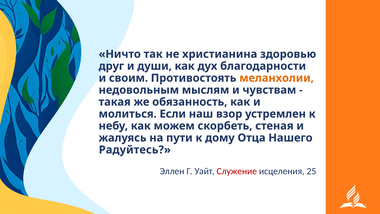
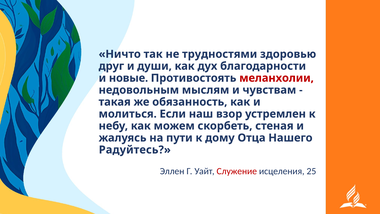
христианина: христианина -> трудностями
своим: своим -> новые
меланхолии colour: orange -> red
